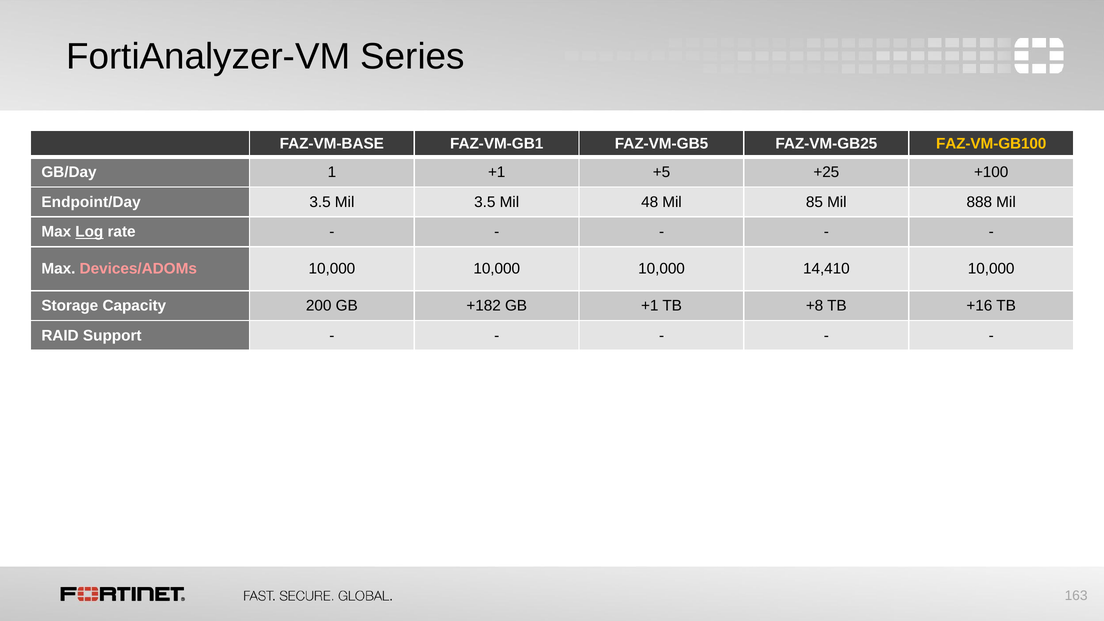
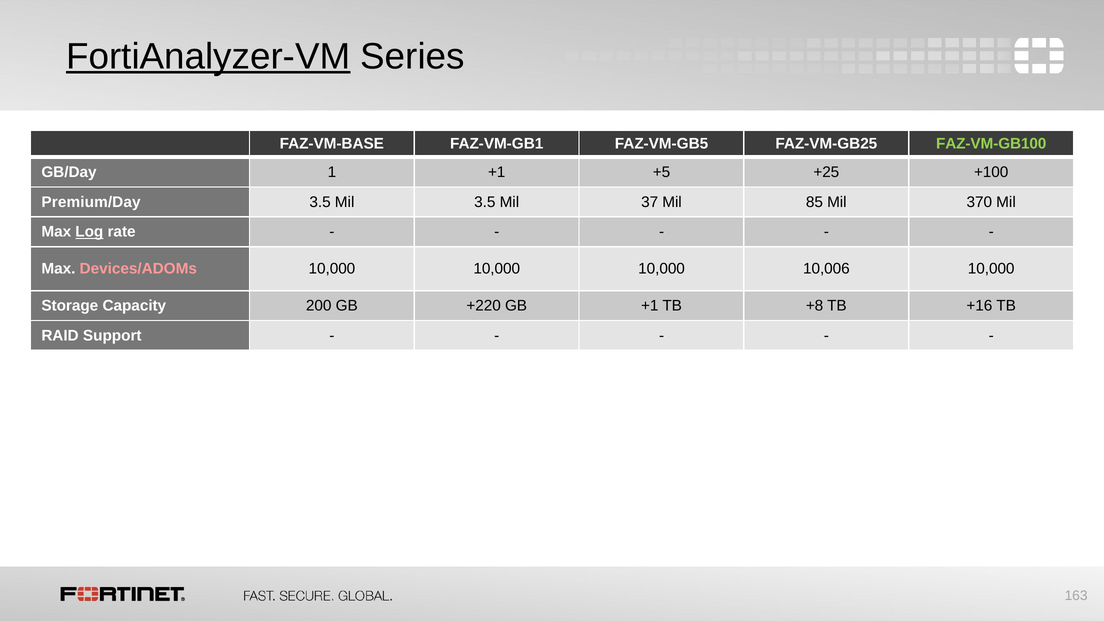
FortiAnalyzer-VM underline: none -> present
FAZ-VM-GB100 colour: yellow -> light green
Endpoint/Day: Endpoint/Day -> Premium/Day
48: 48 -> 37
888: 888 -> 370
14,410: 14,410 -> 10,006
+182: +182 -> +220
